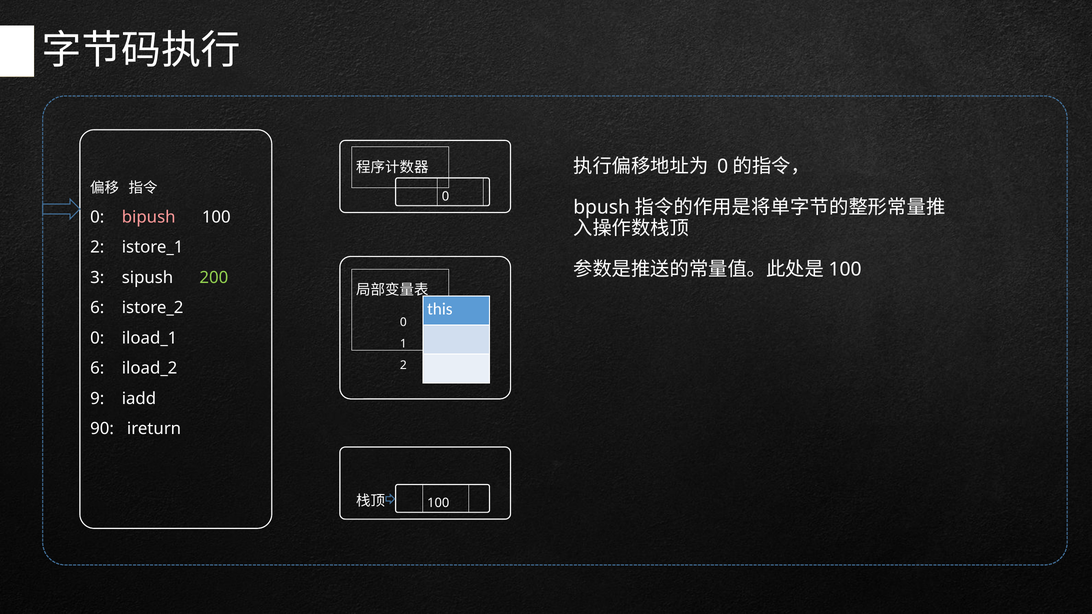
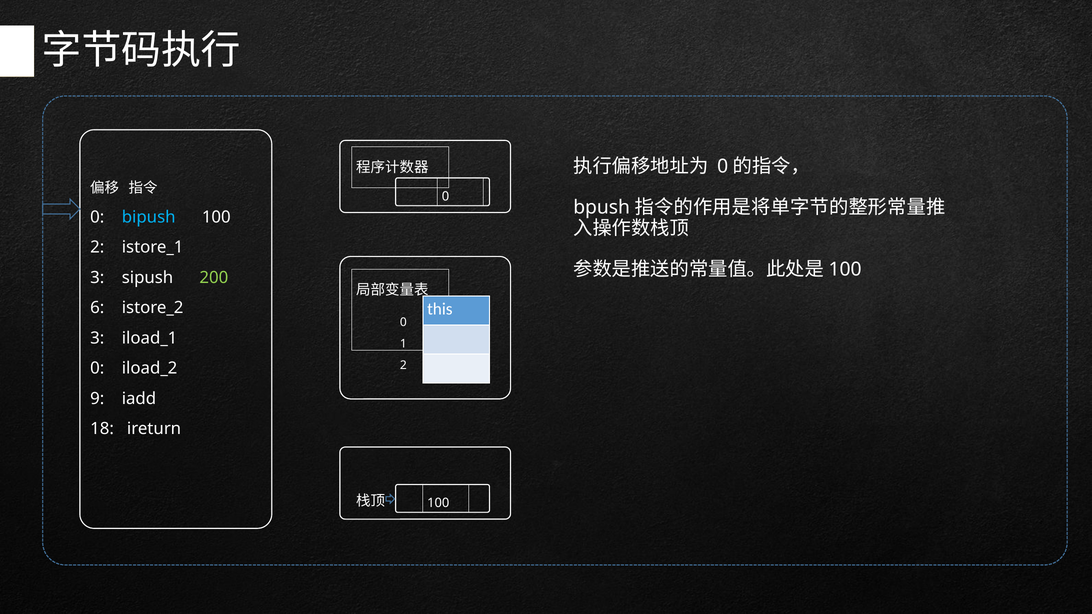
bipush colour: pink -> light blue
0 at (97, 338): 0 -> 3
6 at (97, 368): 6 -> 0
90: 90 -> 18
